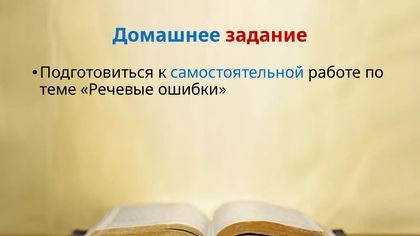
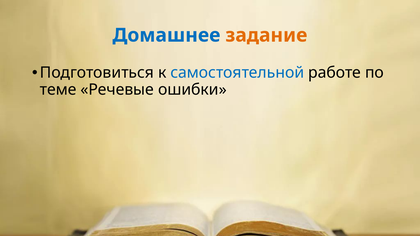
задание colour: red -> orange
